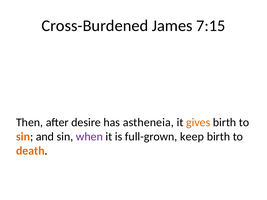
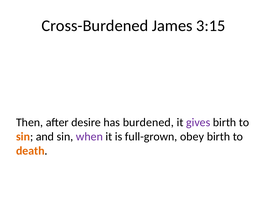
7:15: 7:15 -> 3:15
astheneia: astheneia -> burdened
gives colour: orange -> purple
keep: keep -> obey
